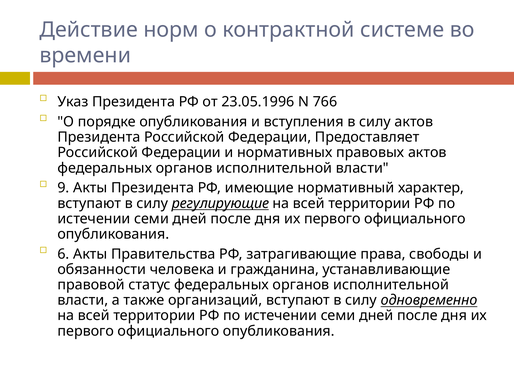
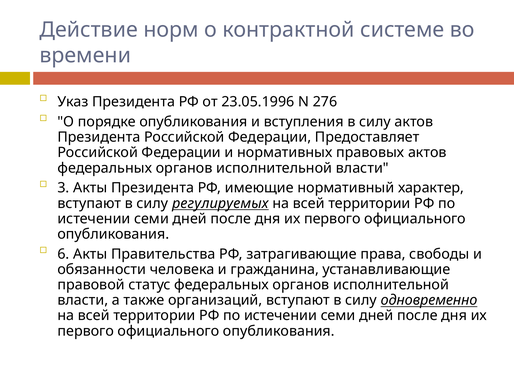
766: 766 -> 276
9: 9 -> 3
регулирующие: регулирующие -> регулируемых
